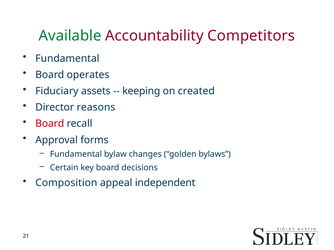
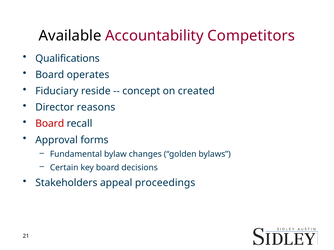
Available colour: green -> black
Fundamental at (67, 59): Fundamental -> Qualifications
assets: assets -> reside
keeping: keeping -> concept
Composition: Composition -> Stakeholders
independent: independent -> proceedings
